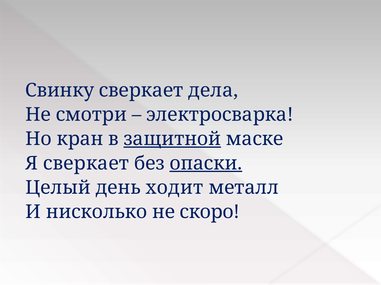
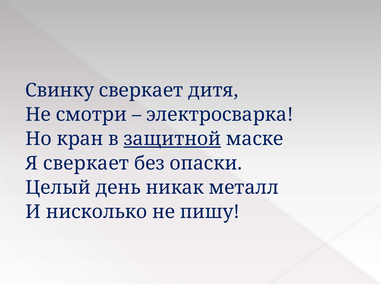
дела: дела -> дитя
опаски underline: present -> none
ходит: ходит -> никак
скоро: скоро -> пишу
